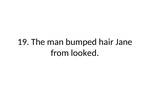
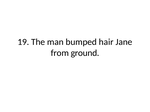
looked: looked -> ground
